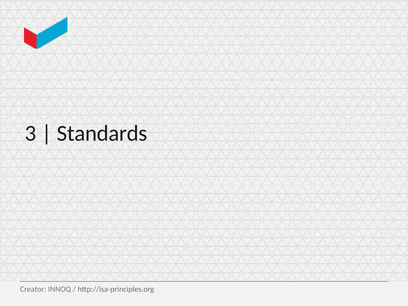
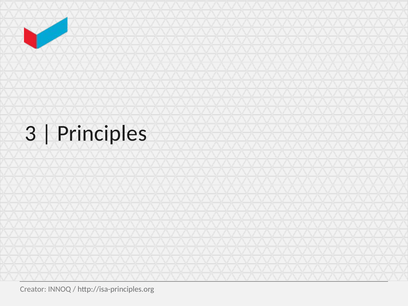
Standards: Standards -> Principles
